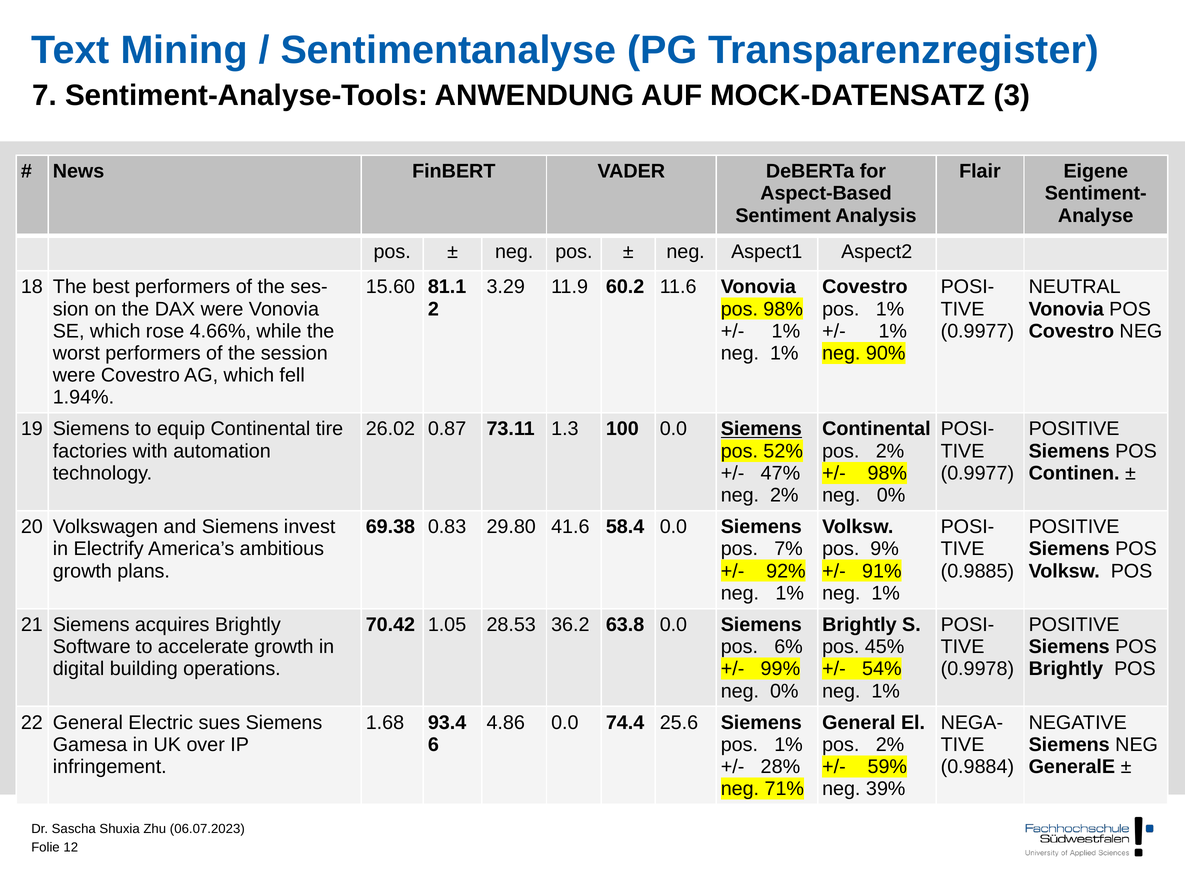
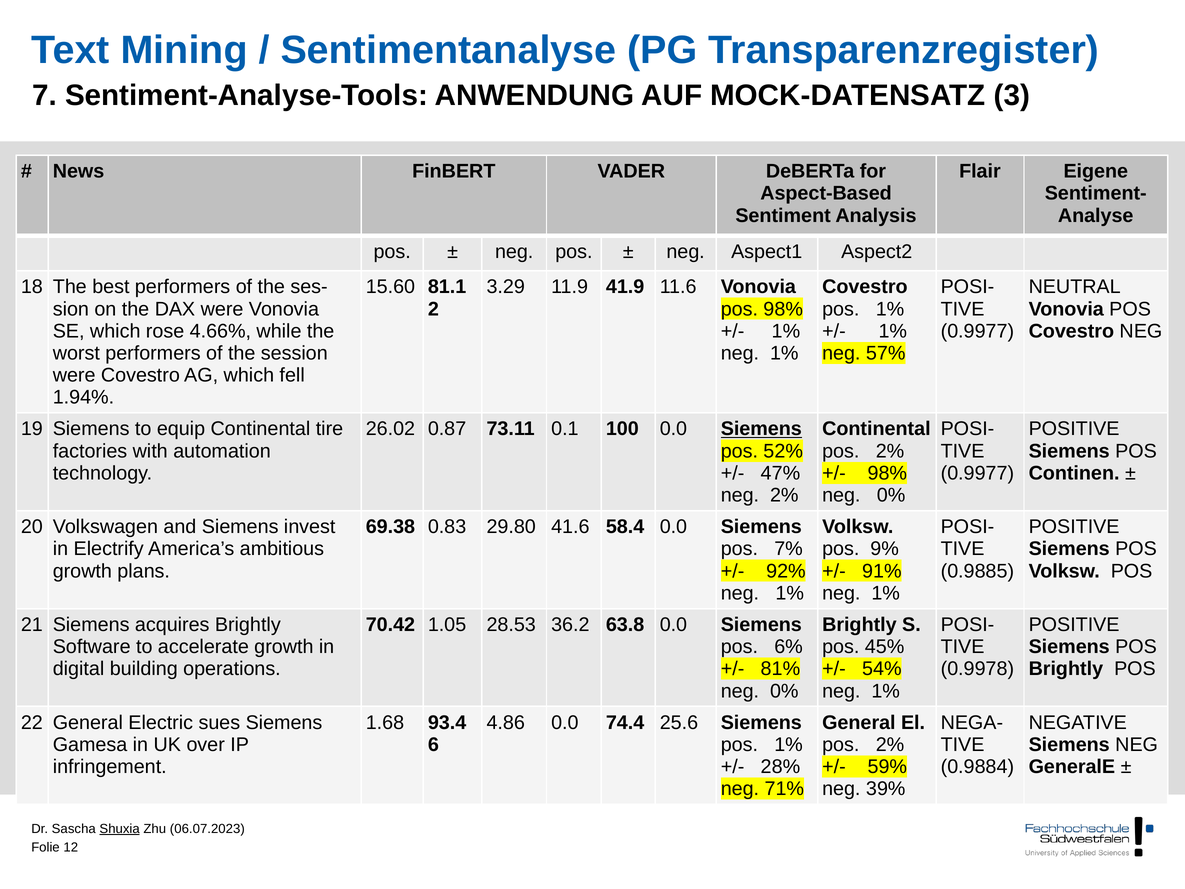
60.2: 60.2 -> 41.9
90%: 90% -> 57%
1.3: 1.3 -> 0.1
99%: 99% -> 81%
Shuxia underline: none -> present
